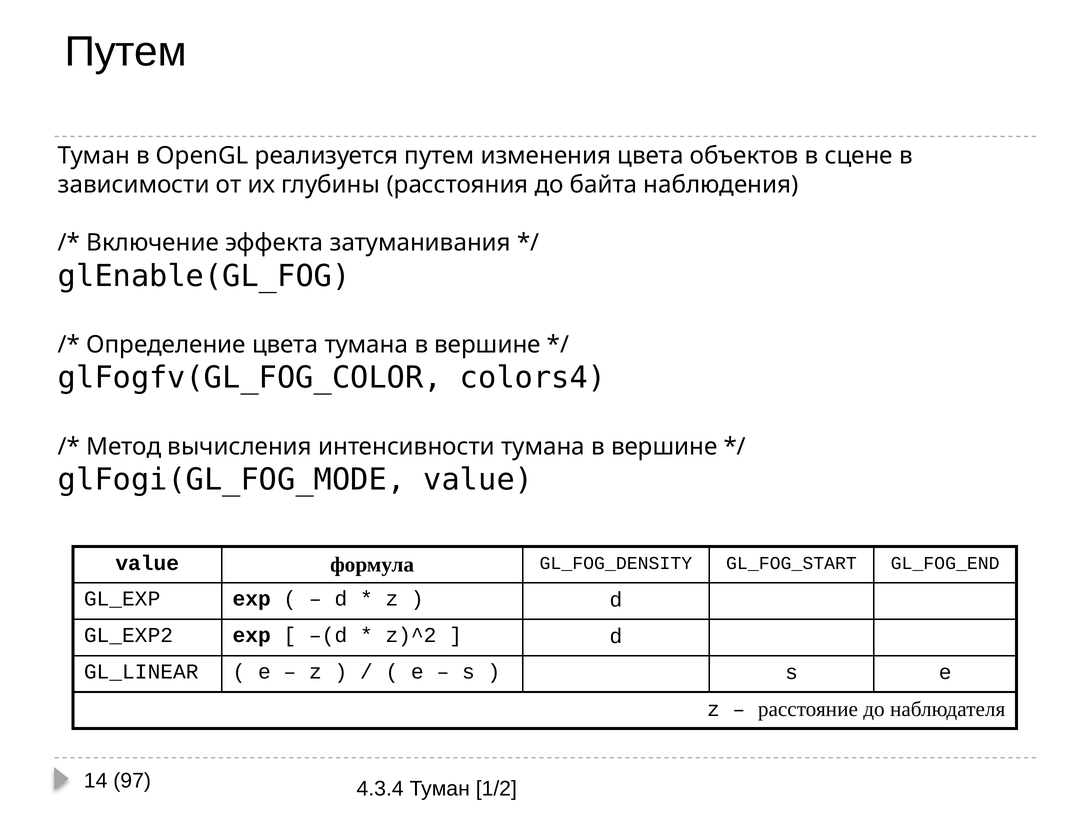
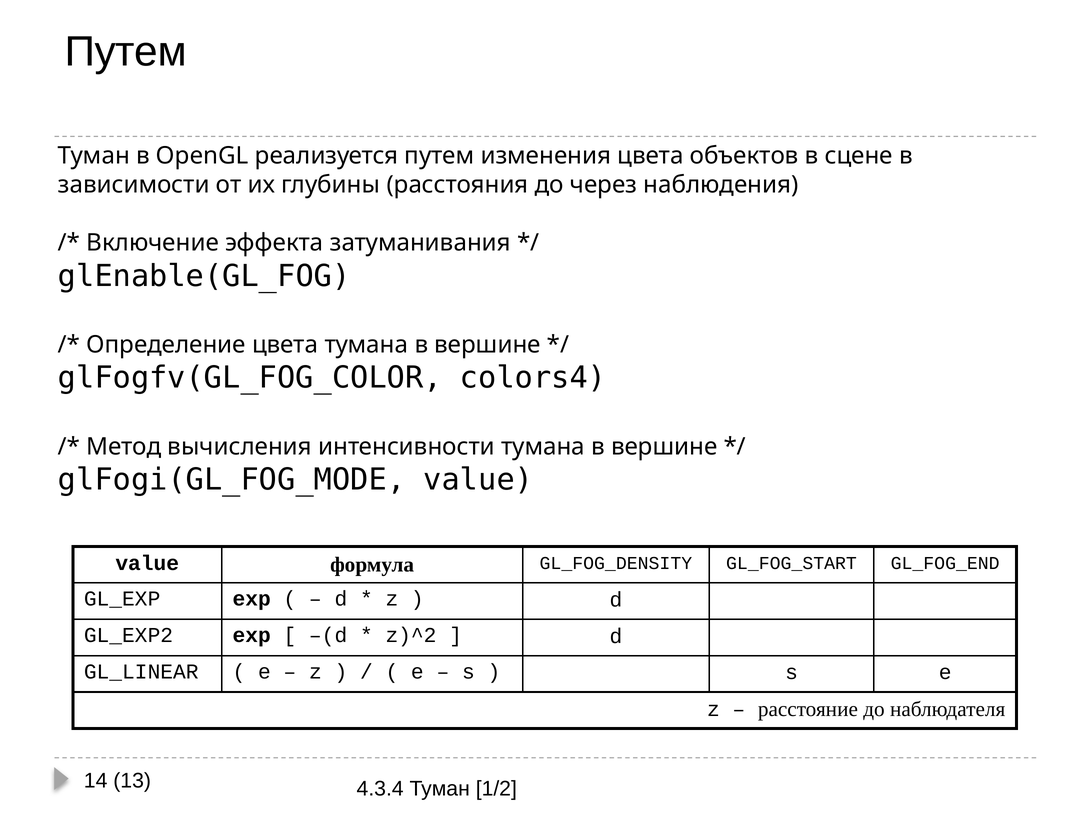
байта: байта -> через
97: 97 -> 13
